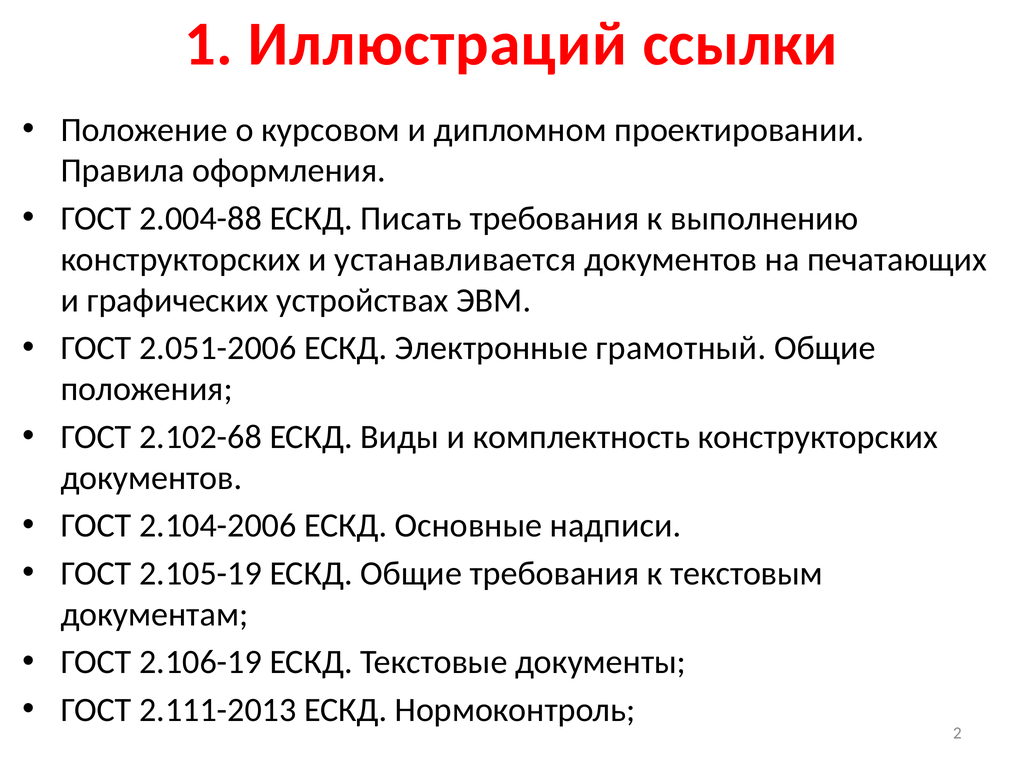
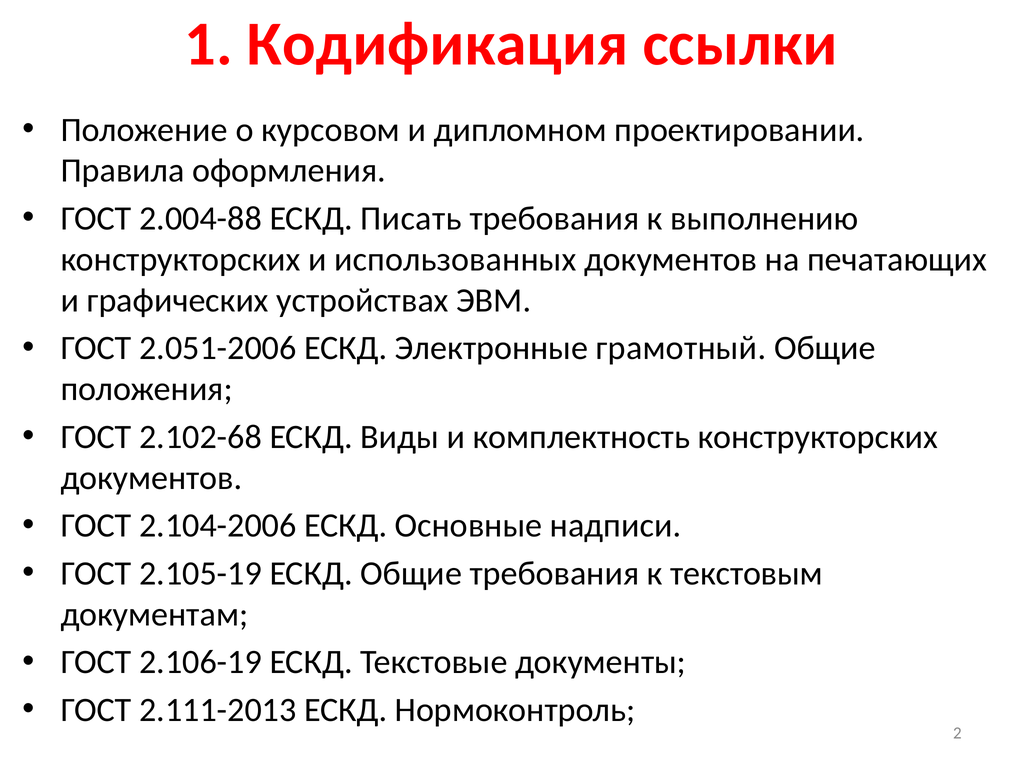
Иллюстраций: Иллюстраций -> Кодификация
устанавливается: устанавливается -> использованных
